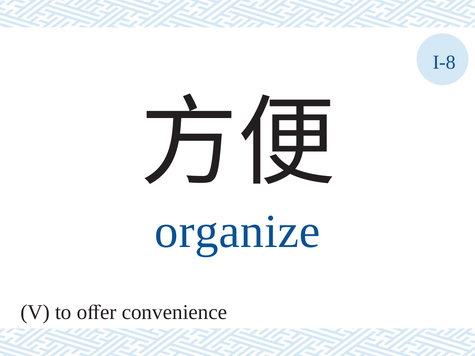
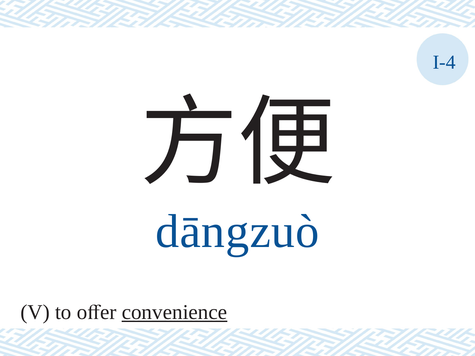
I-8: I-8 -> I-4
organize: organize -> dāngzuò
convenience underline: none -> present
